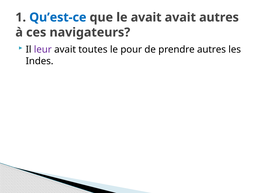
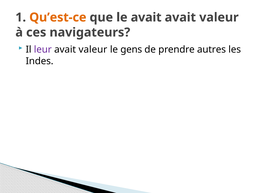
Qu’est-ce colour: blue -> orange
autres at (219, 17): autres -> valeur
toutes at (93, 49): toutes -> valeur
pour: pour -> gens
